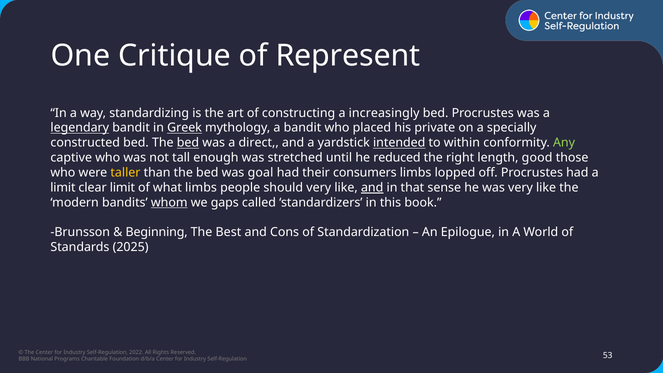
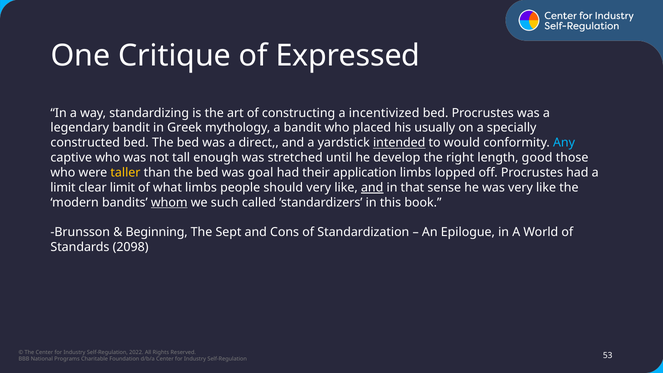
Represent: Represent -> Expressed
increasingly: increasingly -> incentivized
legendary underline: present -> none
Greek underline: present -> none
private: private -> usually
bed at (188, 143) underline: present -> none
within: within -> would
Any colour: light green -> light blue
reduced: reduced -> develop
consumers: consumers -> application
gaps: gaps -> such
Best: Best -> Sept
2025: 2025 -> 2098
